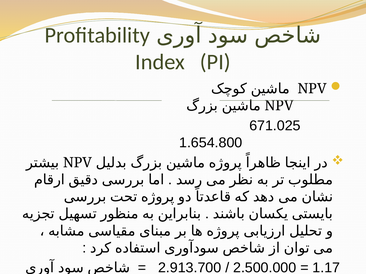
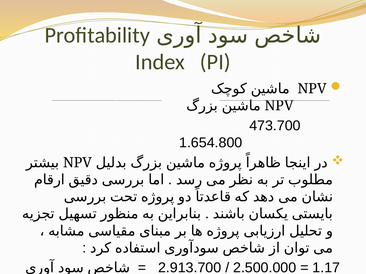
671.025: 671.025 -> 473.700
